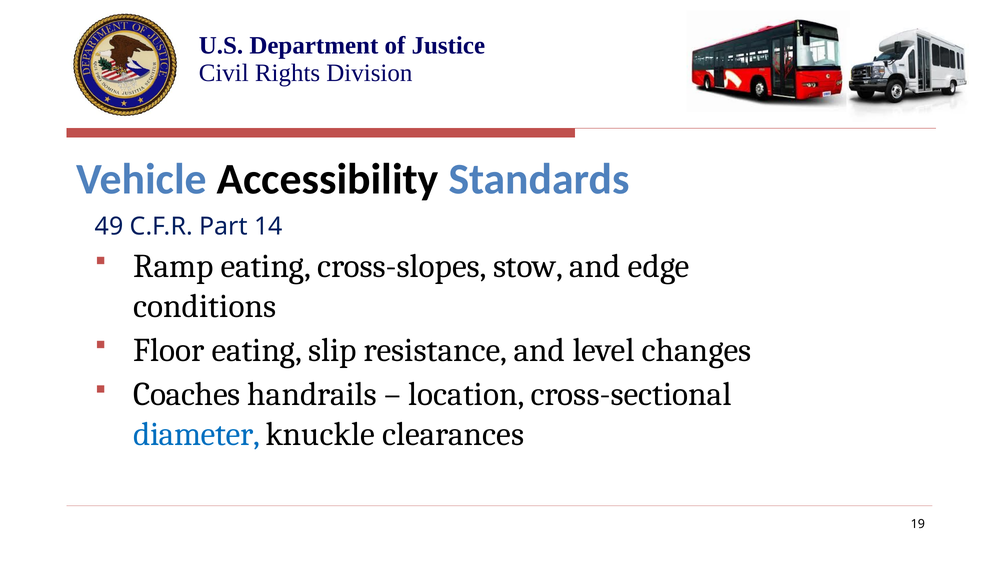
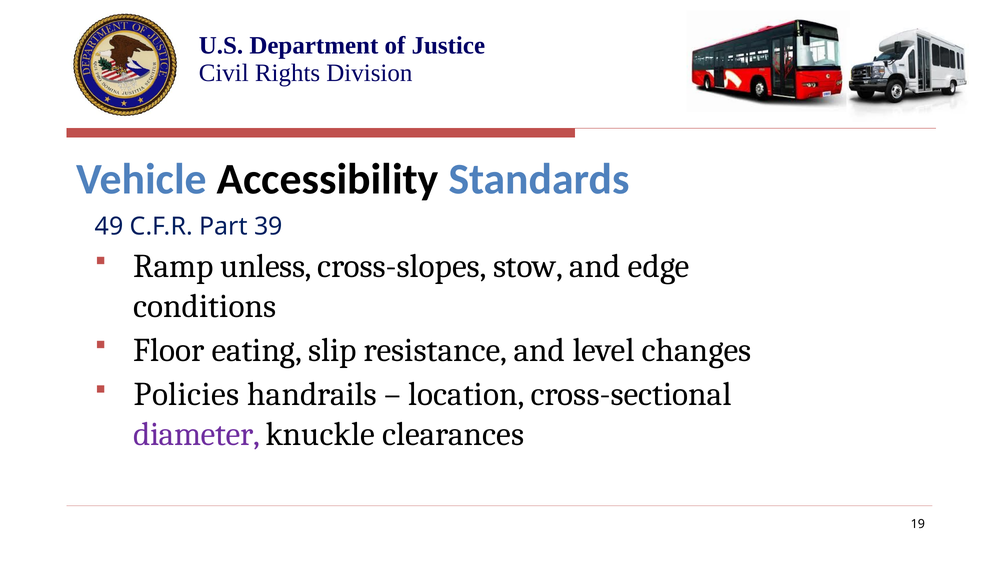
14: 14 -> 39
Ramp eating: eating -> unless
Coaches: Coaches -> Policies
diameter colour: blue -> purple
